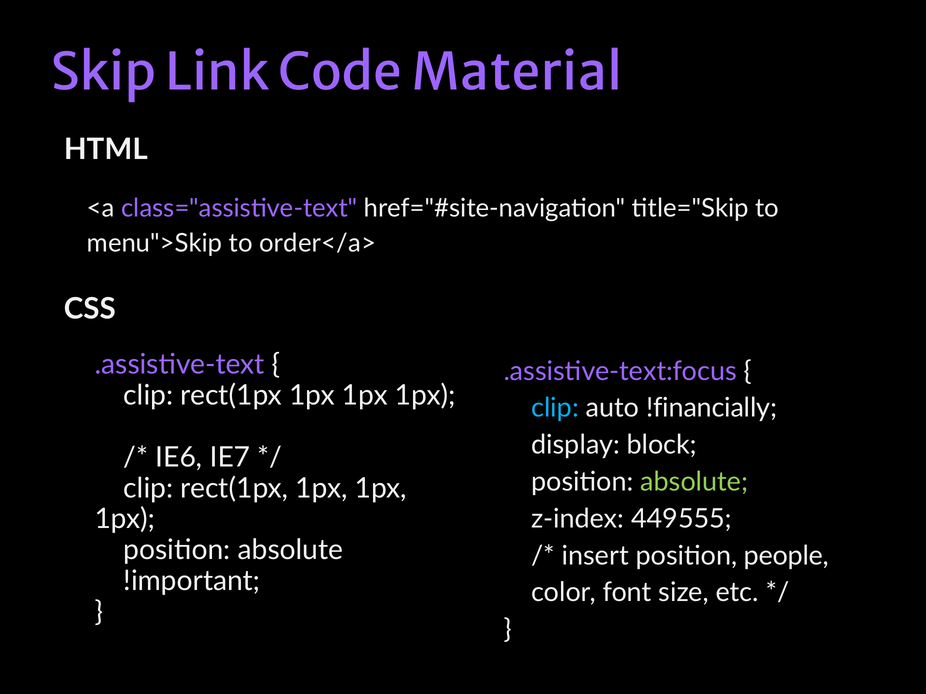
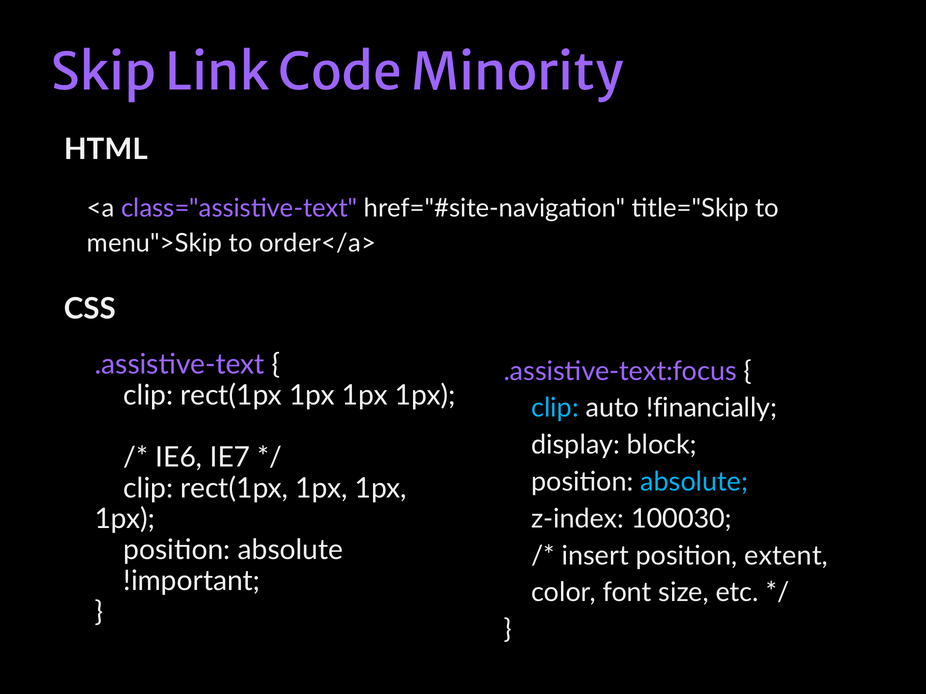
Material: Material -> Minority
absolute at (694, 482) colour: light green -> light blue
449555: 449555 -> 100030
people: people -> extent
